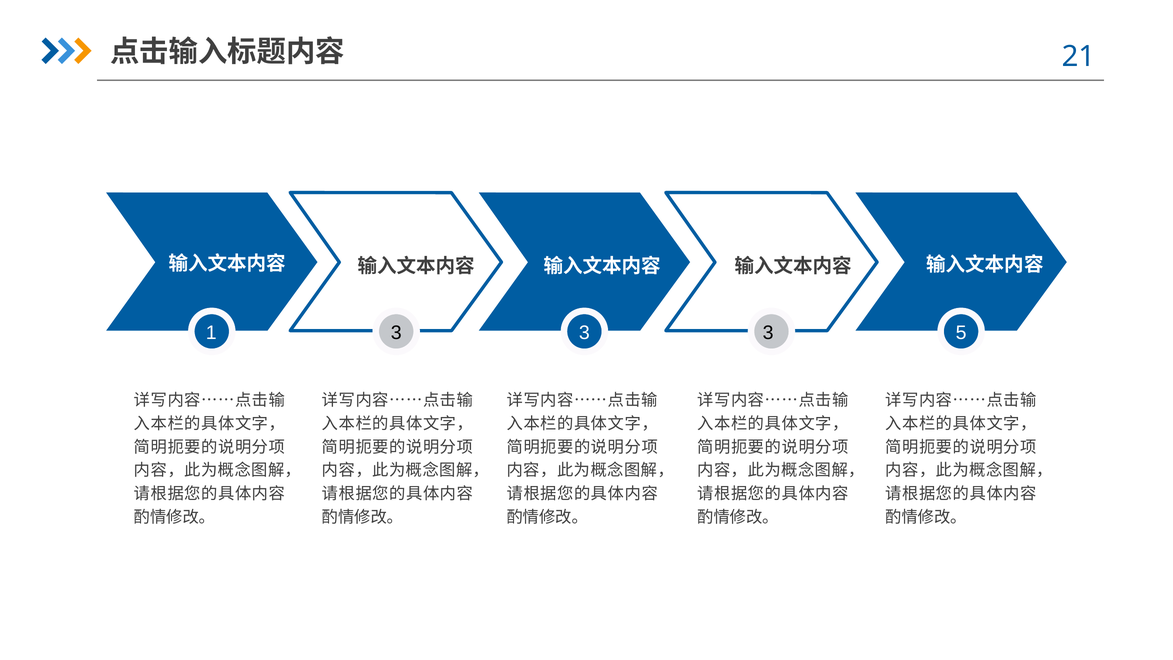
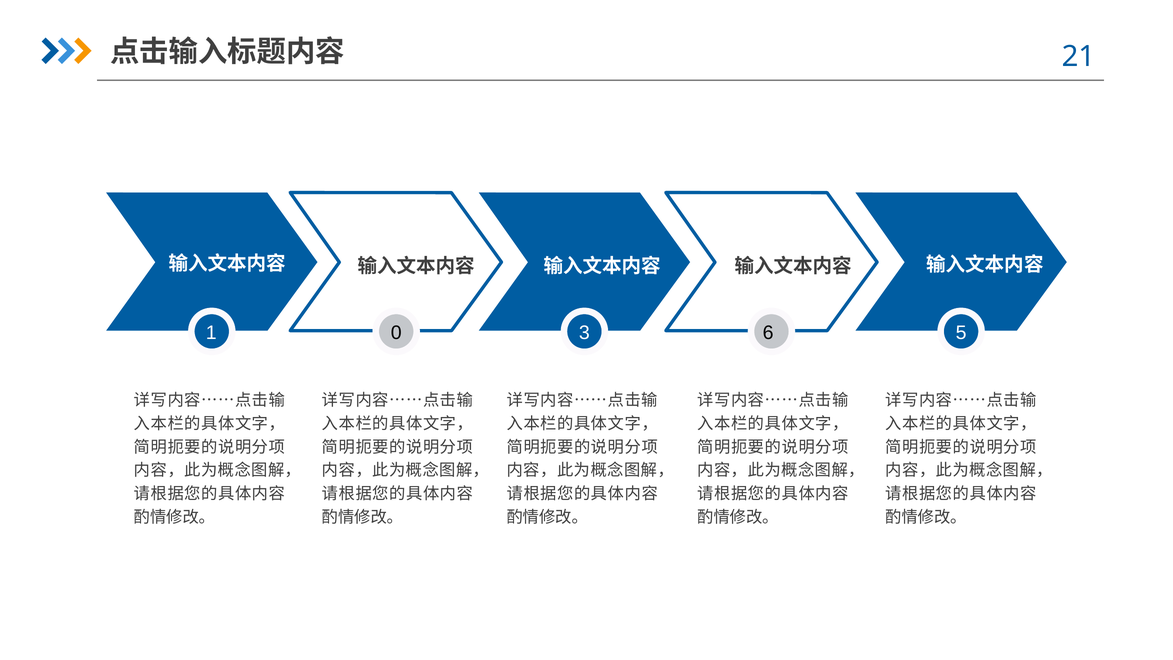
1 3: 3 -> 0
3 at (768, 333): 3 -> 6
